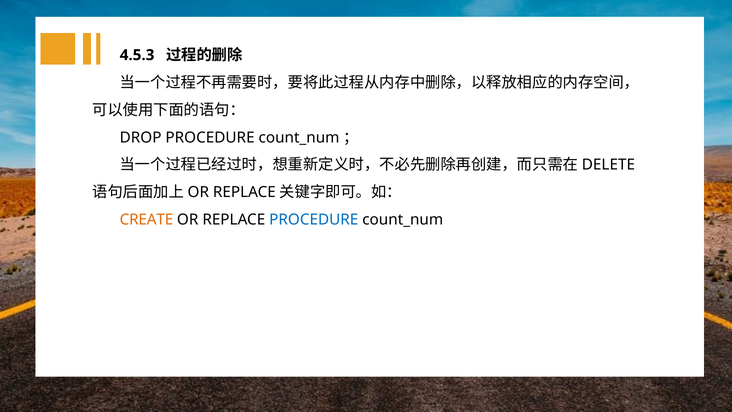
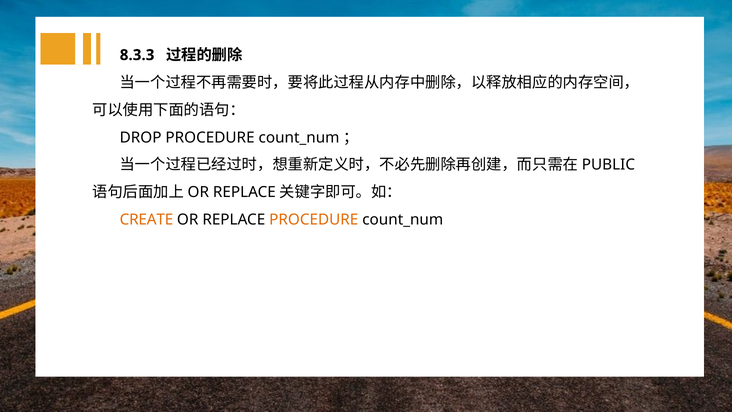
4.5.3: 4.5.3 -> 8.3.3
DELETE: DELETE -> PUBLIC
PROCEDURE at (314, 220) colour: blue -> orange
